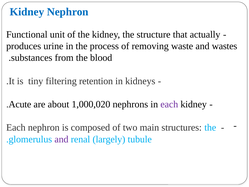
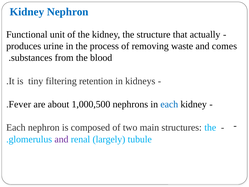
wastes: wastes -> comes
Acute: Acute -> Fever
1,000,020: 1,000,020 -> 1,000,500
each at (169, 104) colour: purple -> blue
